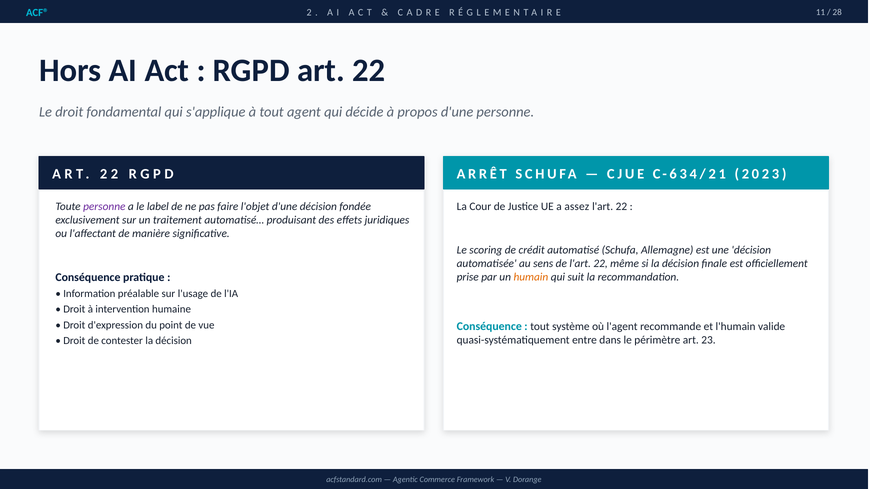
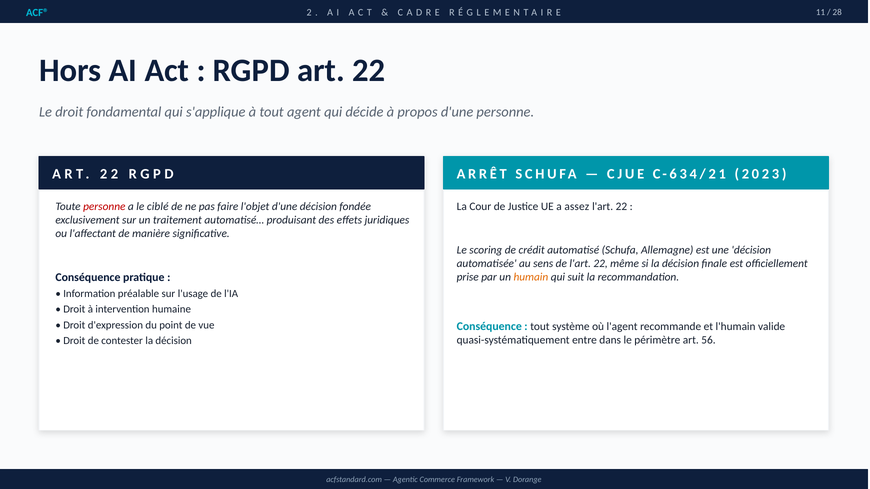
personne at (104, 207) colour: purple -> red
label: label -> ciblé
23: 23 -> 56
